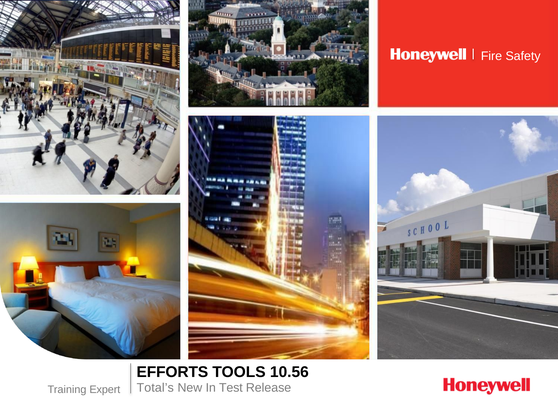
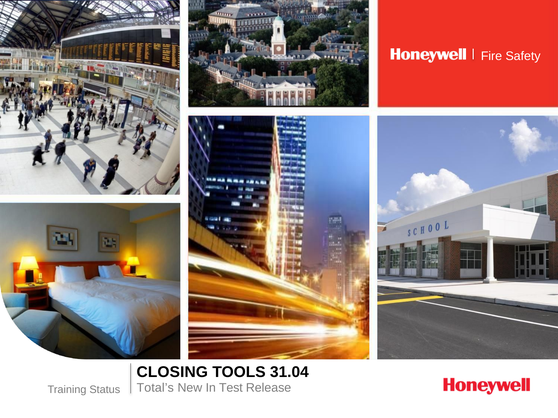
EFFORTS: EFFORTS -> CLOSING
10.56: 10.56 -> 31.04
Expert: Expert -> Status
